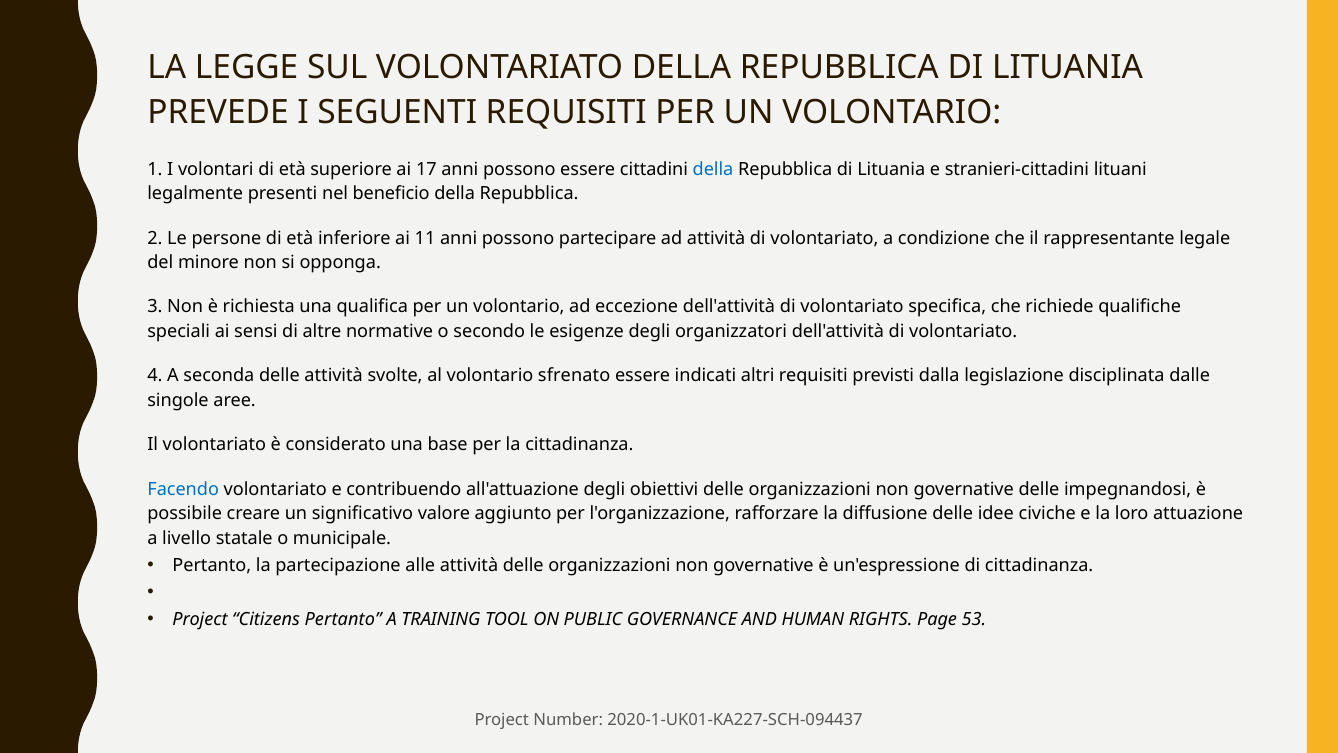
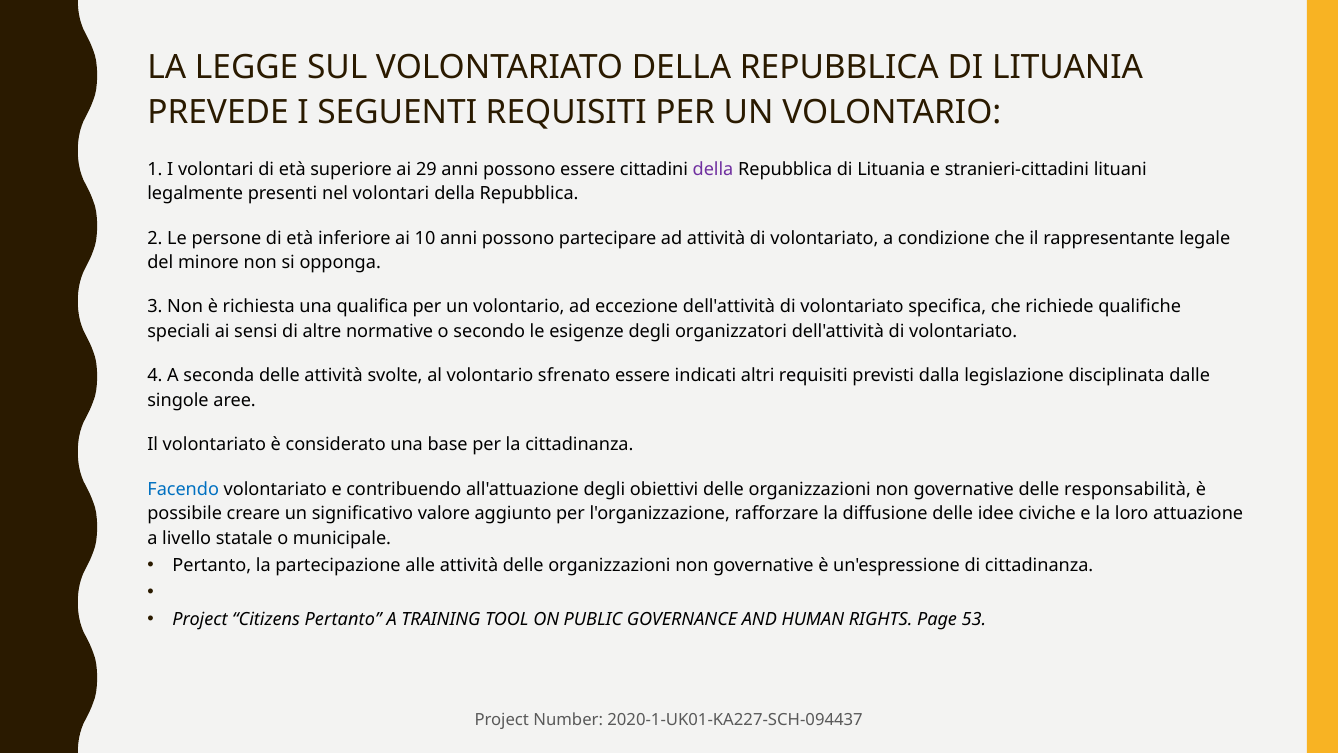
17: 17 -> 29
della at (713, 169) colour: blue -> purple
nel beneficio: beneficio -> volontari
11: 11 -> 10
impegnandosi: impegnandosi -> responsabilità
